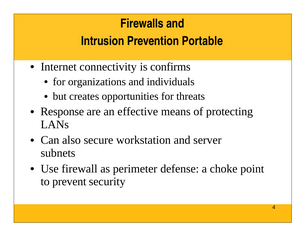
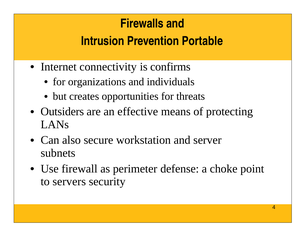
Response: Response -> Outsiders
prevent: prevent -> servers
